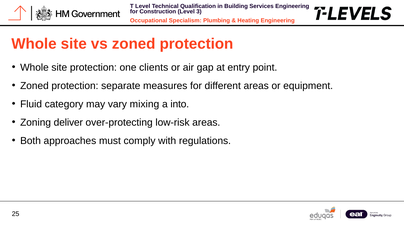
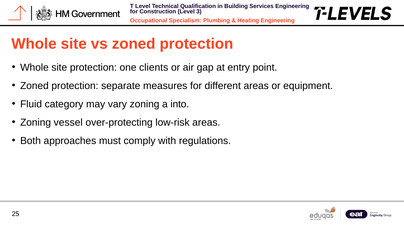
vary mixing: mixing -> zoning
deliver: deliver -> vessel
